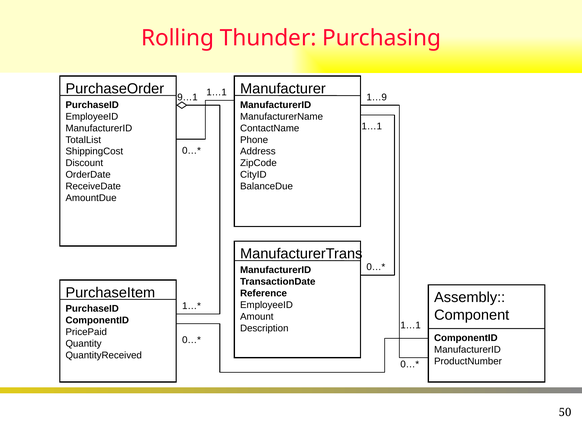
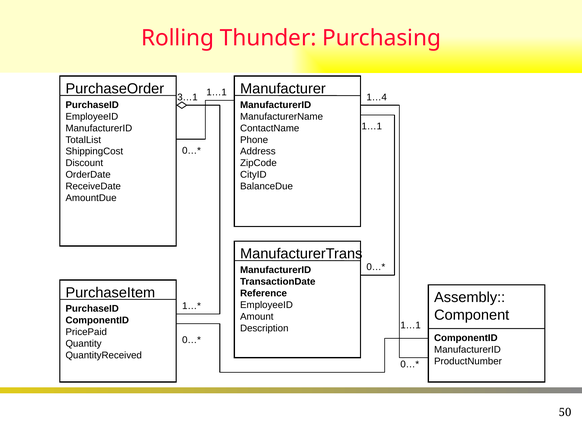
9…1: 9…1 -> 3…1
1…9: 1…9 -> 1…4
